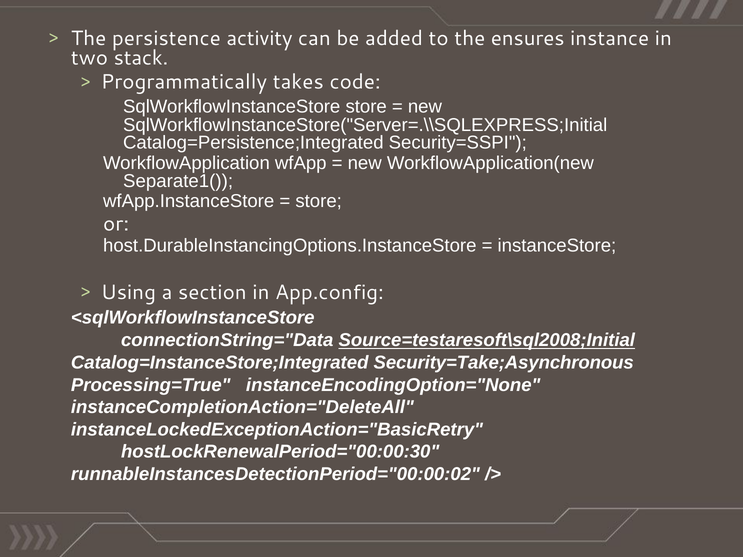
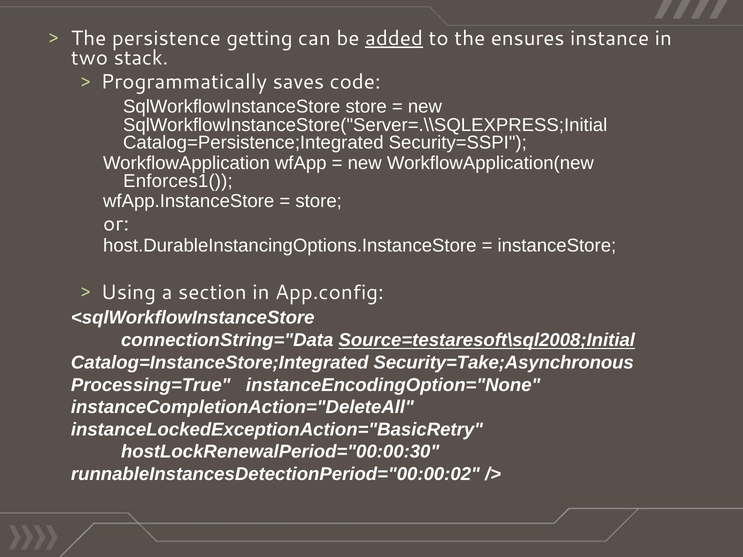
activity: activity -> getting
added underline: none -> present
takes: takes -> saves
Separate1(: Separate1( -> Enforces1(
